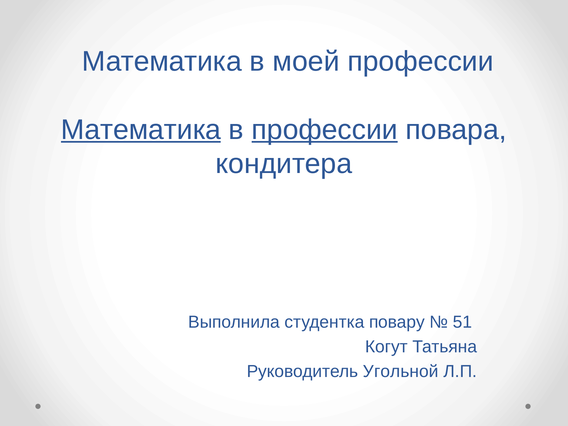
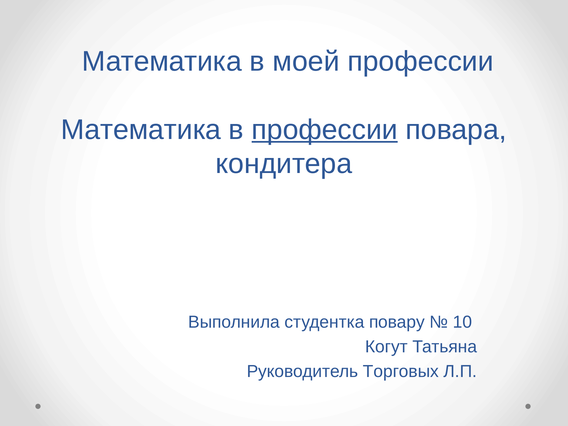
Математика at (141, 130) underline: present -> none
51: 51 -> 10
Угольной: Угольной -> Торговых
